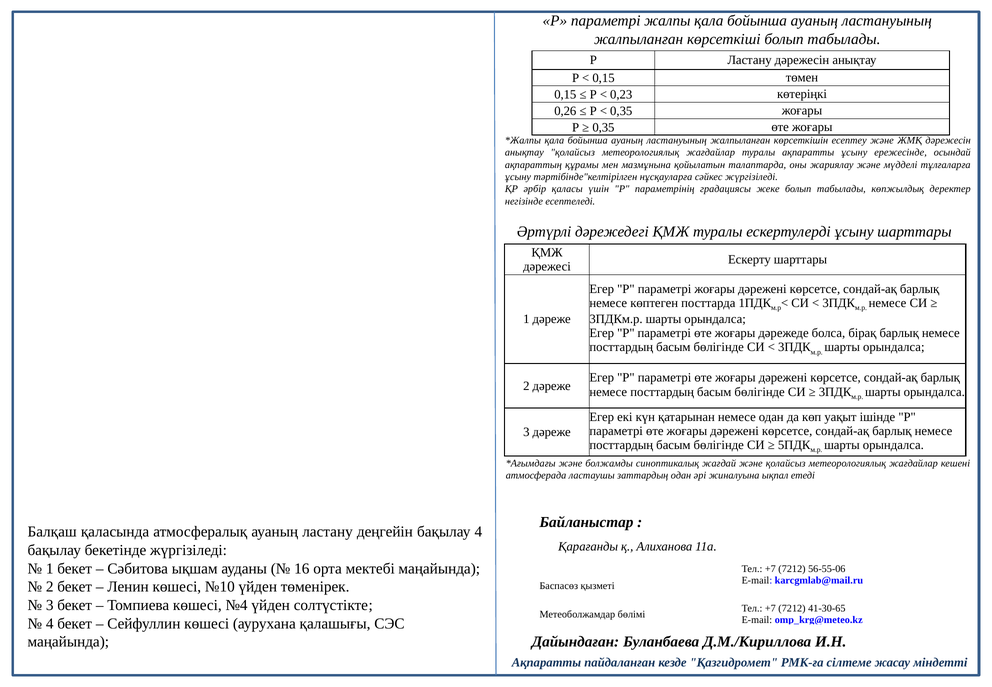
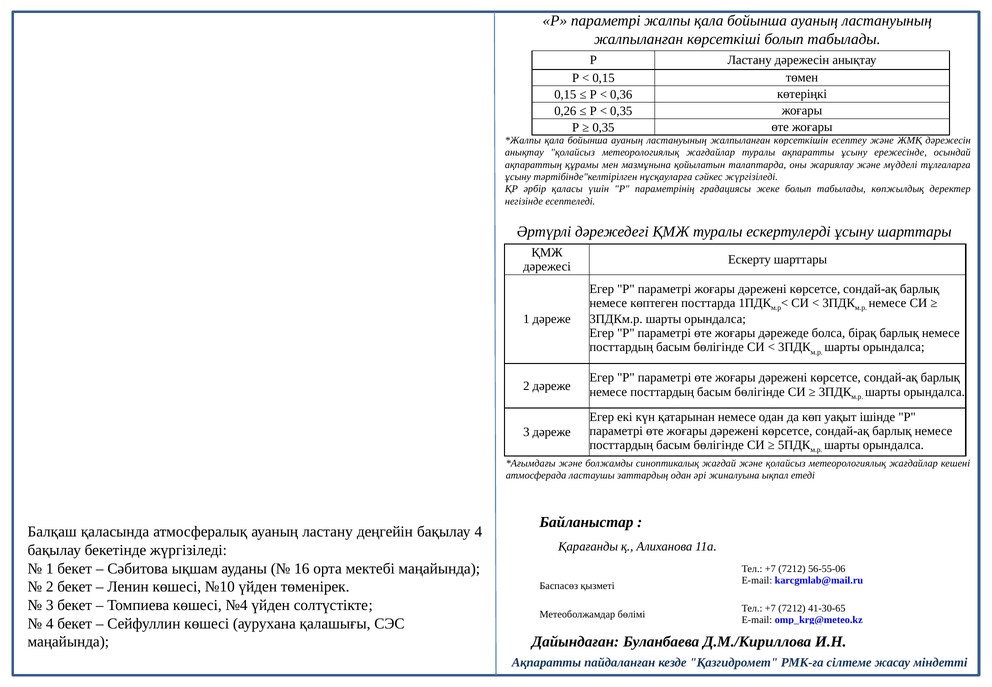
0,23: 0,23 -> 0,36
